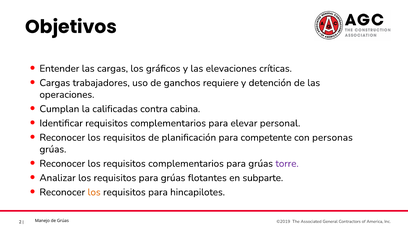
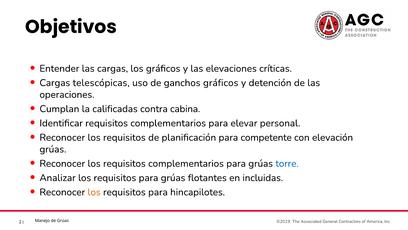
trabajadores: trabajadores -> telescópicas
ganchos requiere: requiere -> gráficos
personas: personas -> elevación
torre colour: purple -> blue
subparte: subparte -> incluidas
